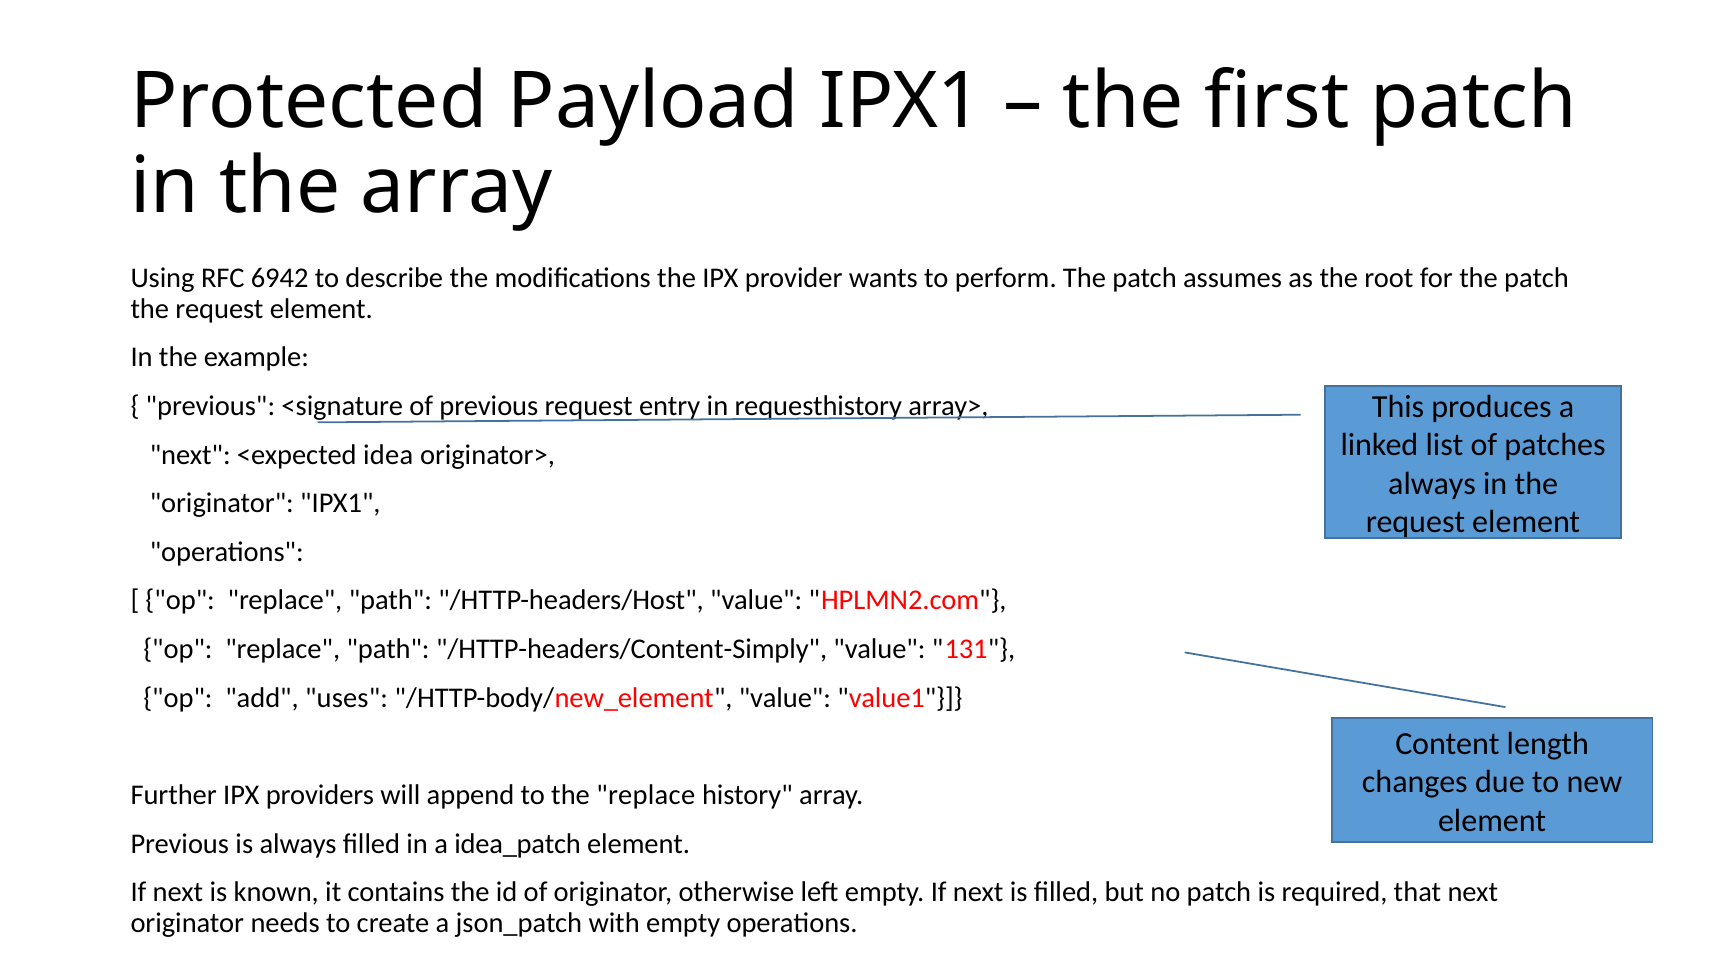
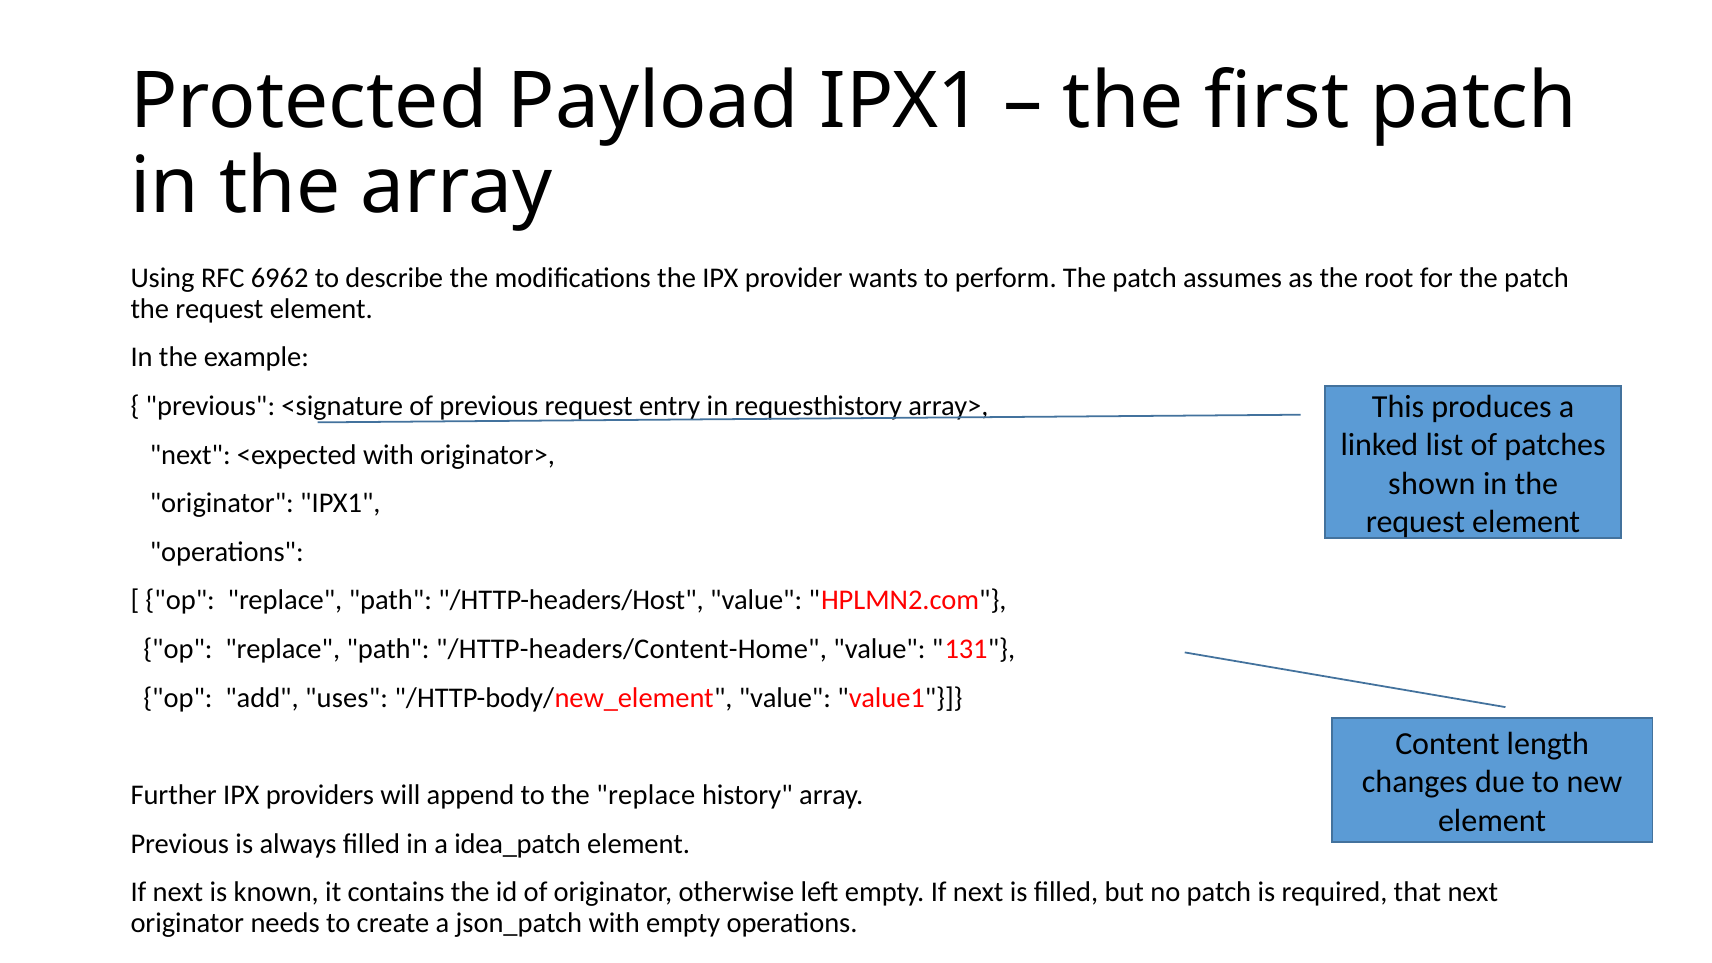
6942: 6942 -> 6962
<expected idea: idea -> with
always at (1432, 484): always -> shown
/HTTP-headers/Content-Simply: /HTTP-headers/Content-Simply -> /HTTP-headers/Content-Home
